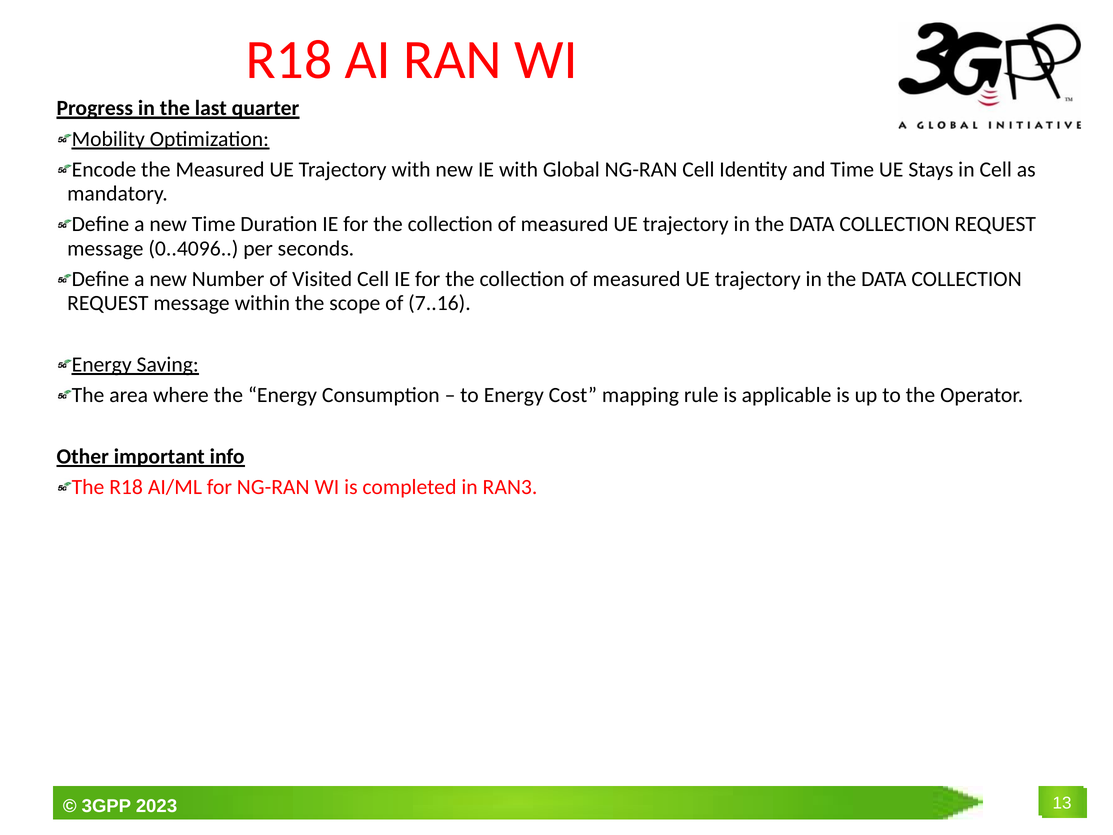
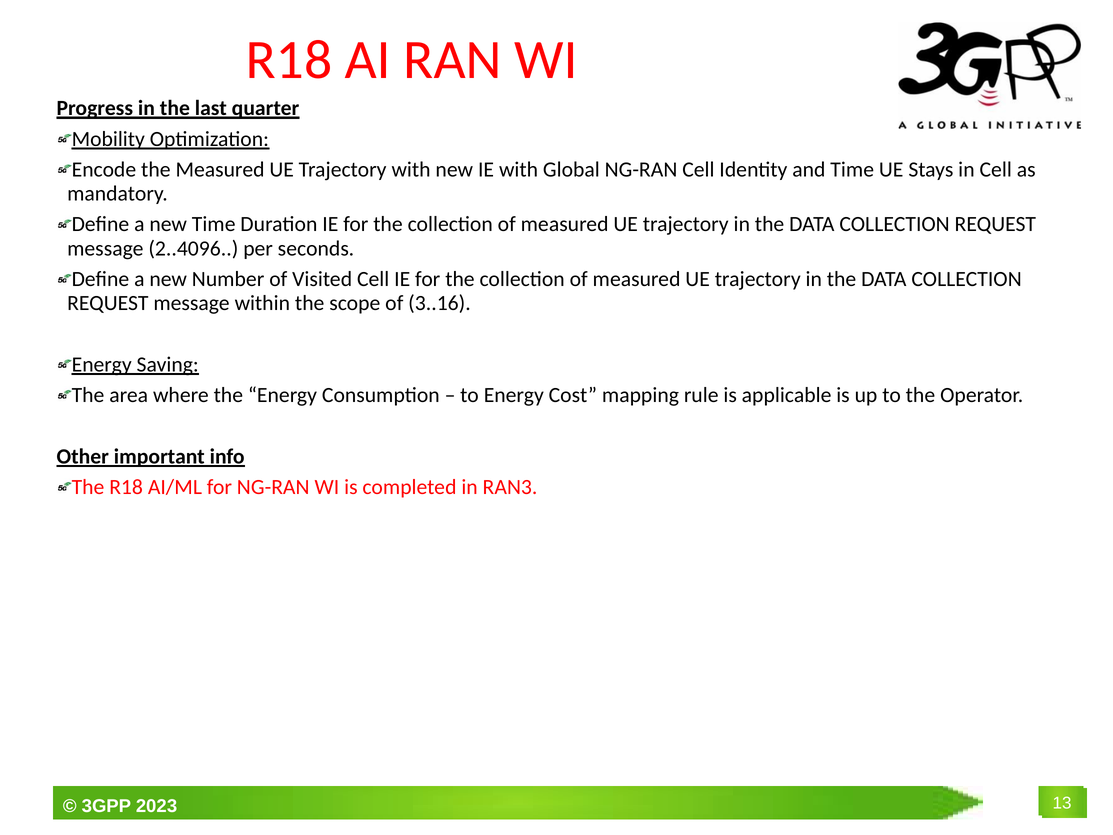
0..4096: 0..4096 -> 2..4096
7..16: 7..16 -> 3..16
